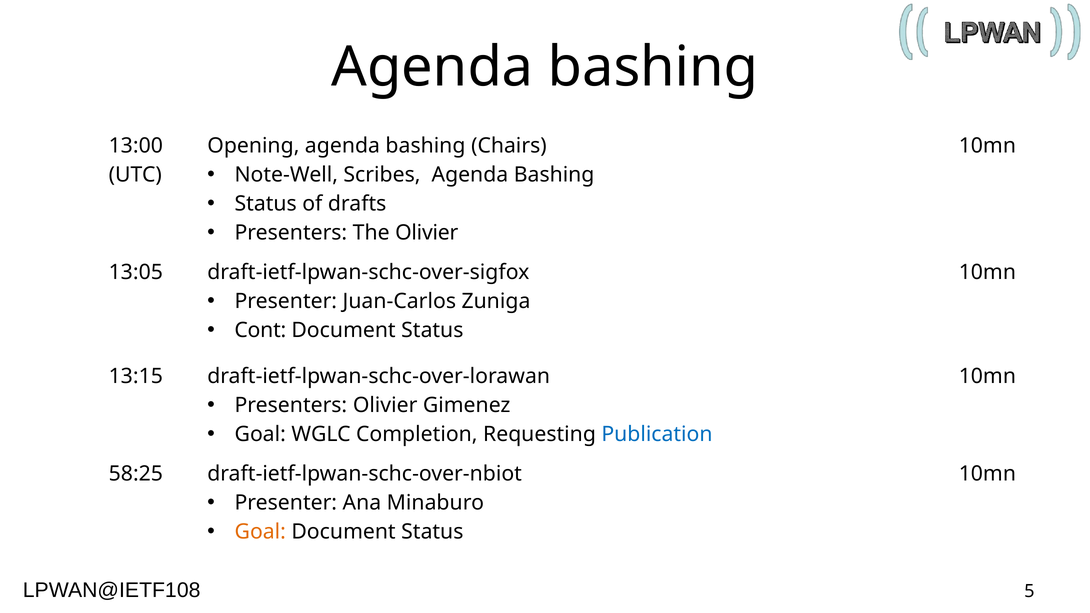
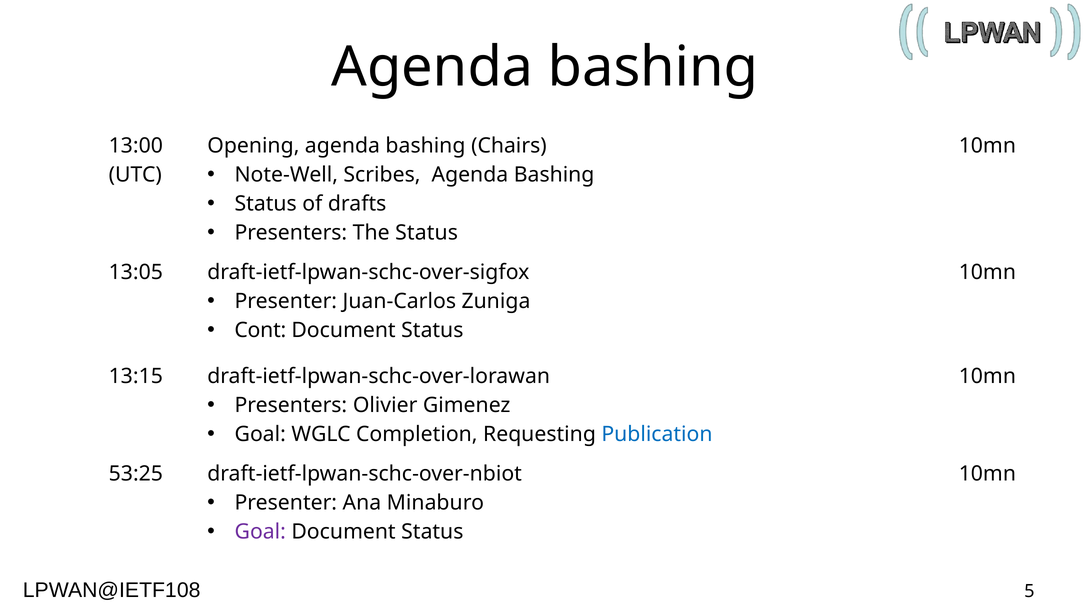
The Olivier: Olivier -> Status
58:25: 58:25 -> 53:25
Goal at (260, 532) colour: orange -> purple
